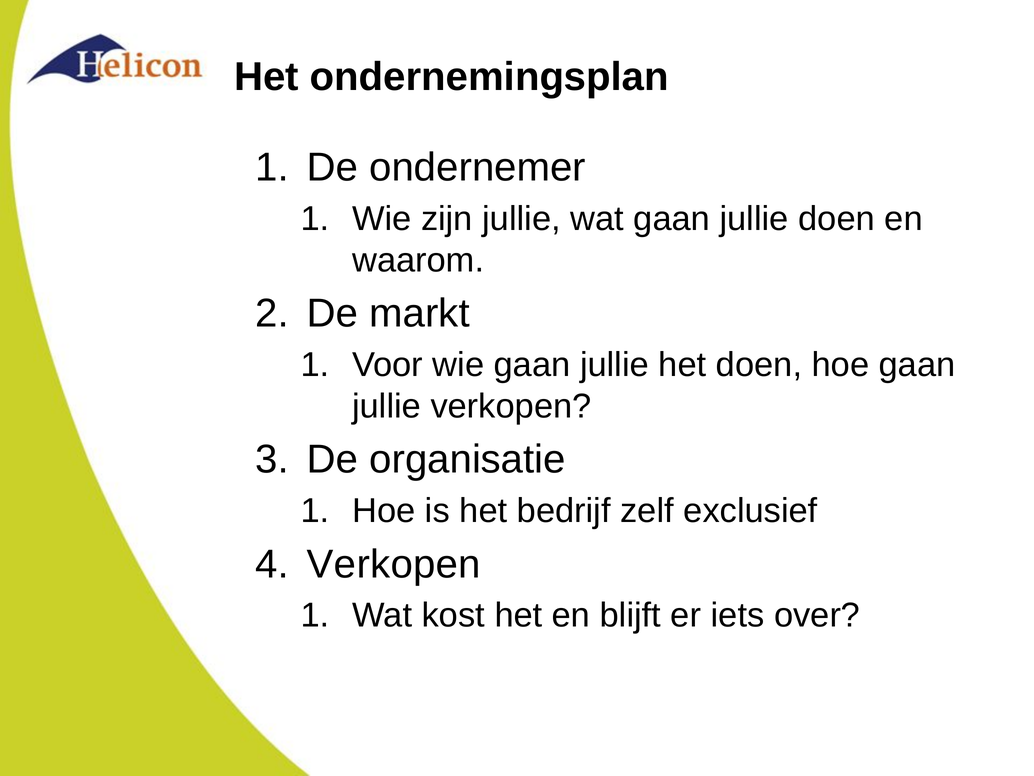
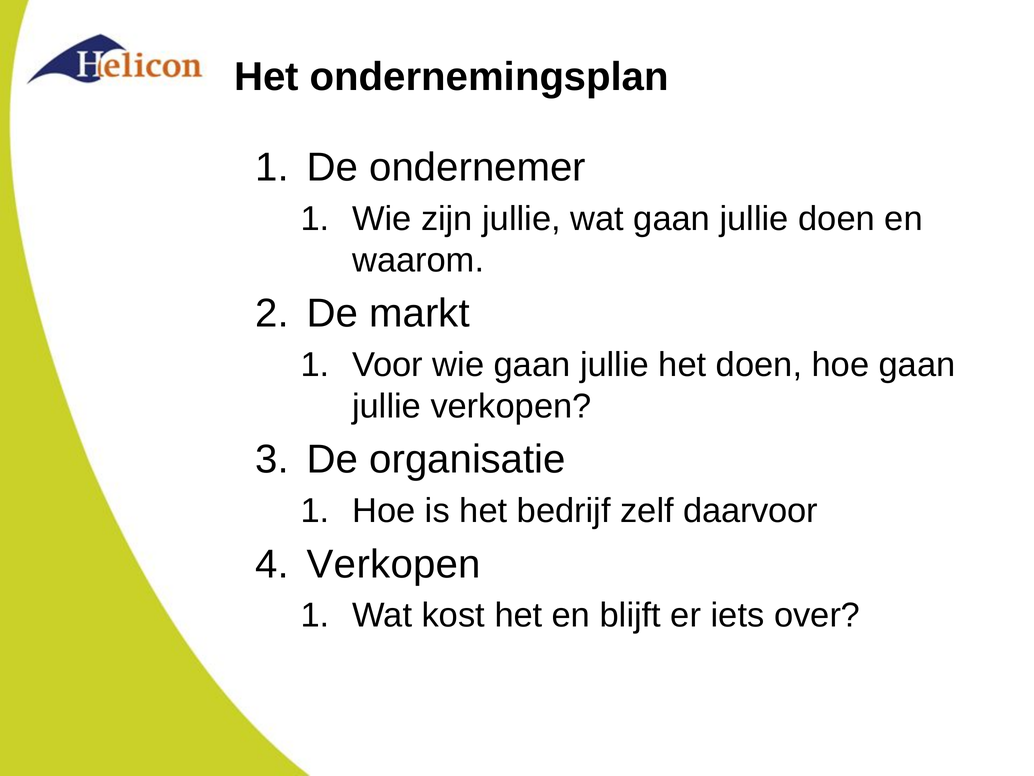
exclusief: exclusief -> daarvoor
